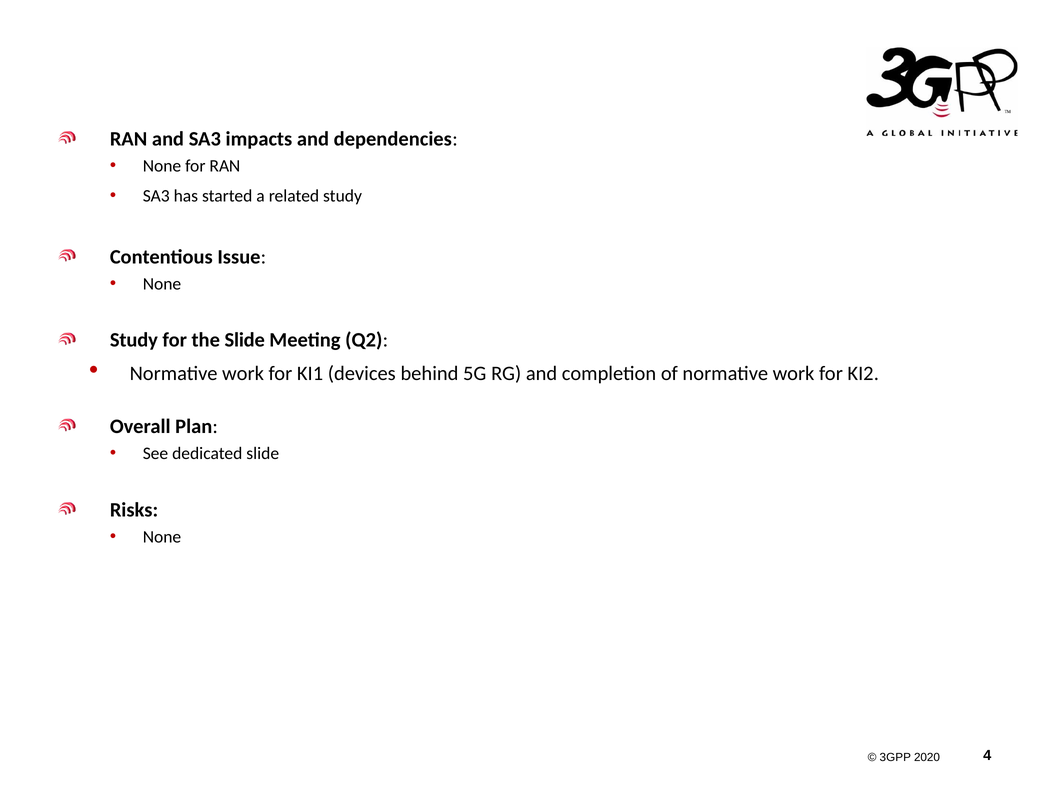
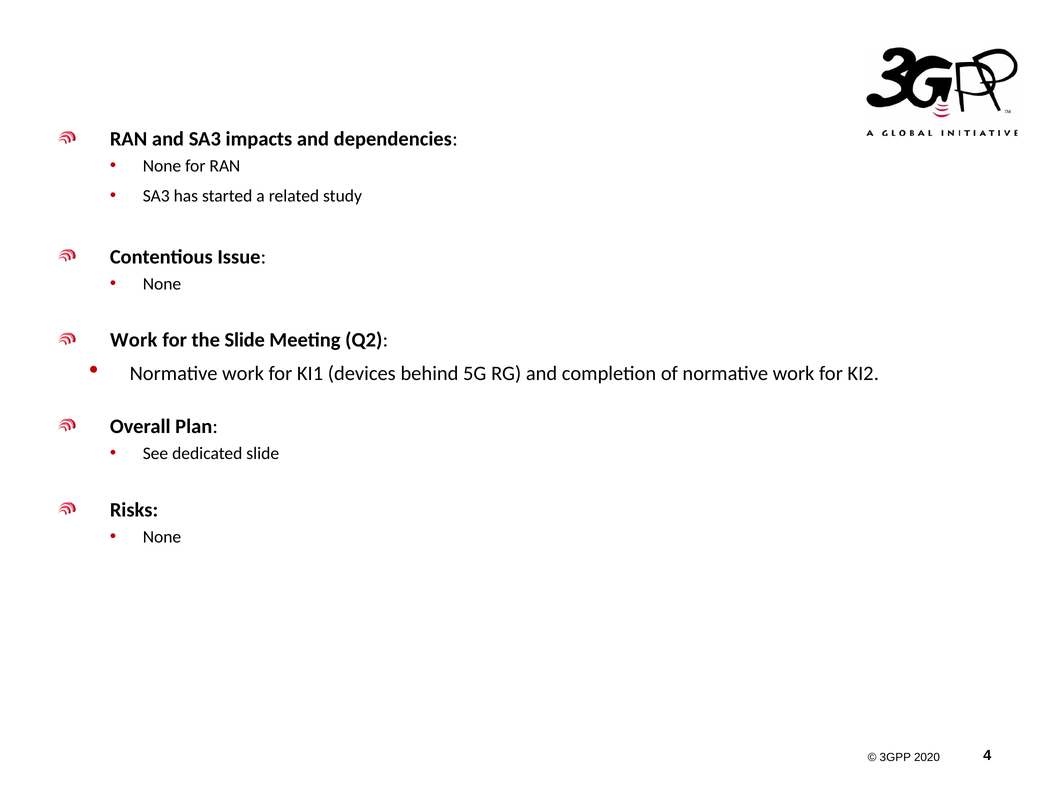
Study at (134, 340): Study -> Work
